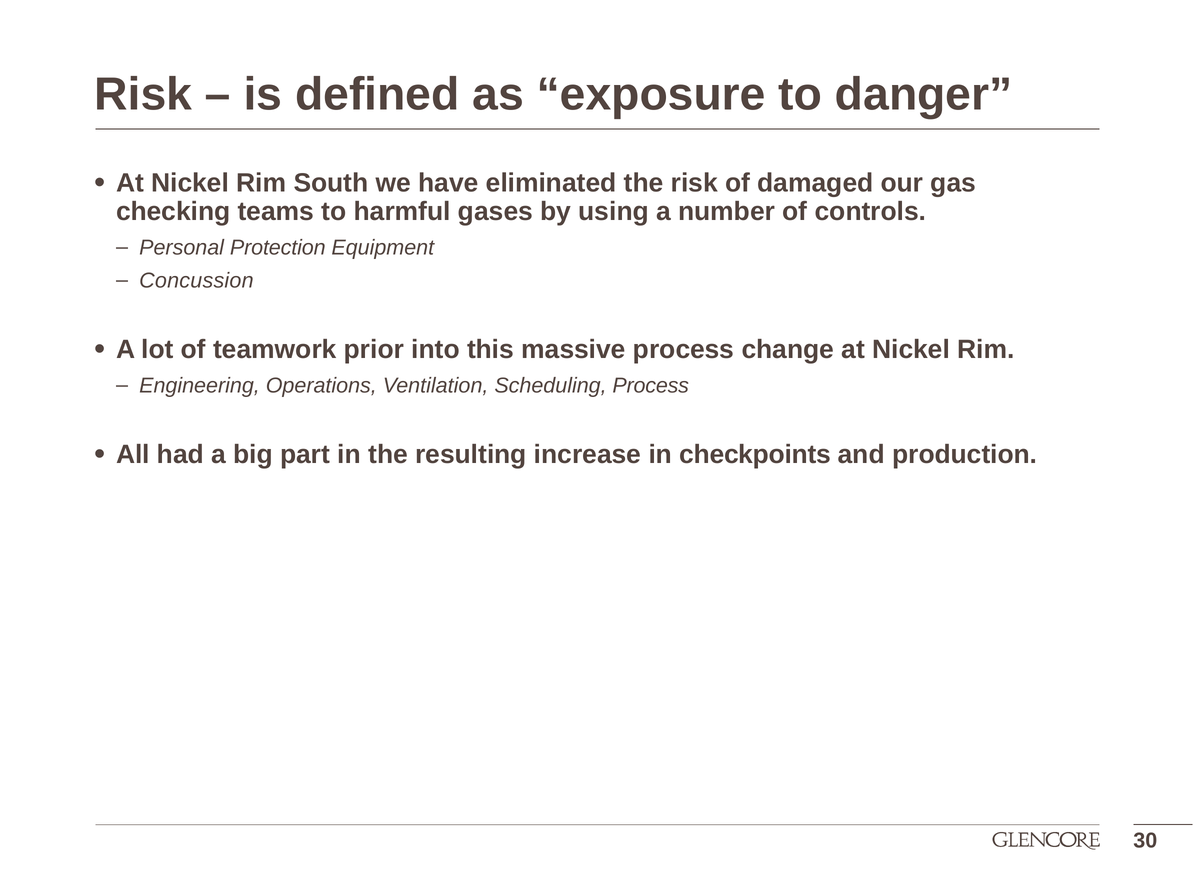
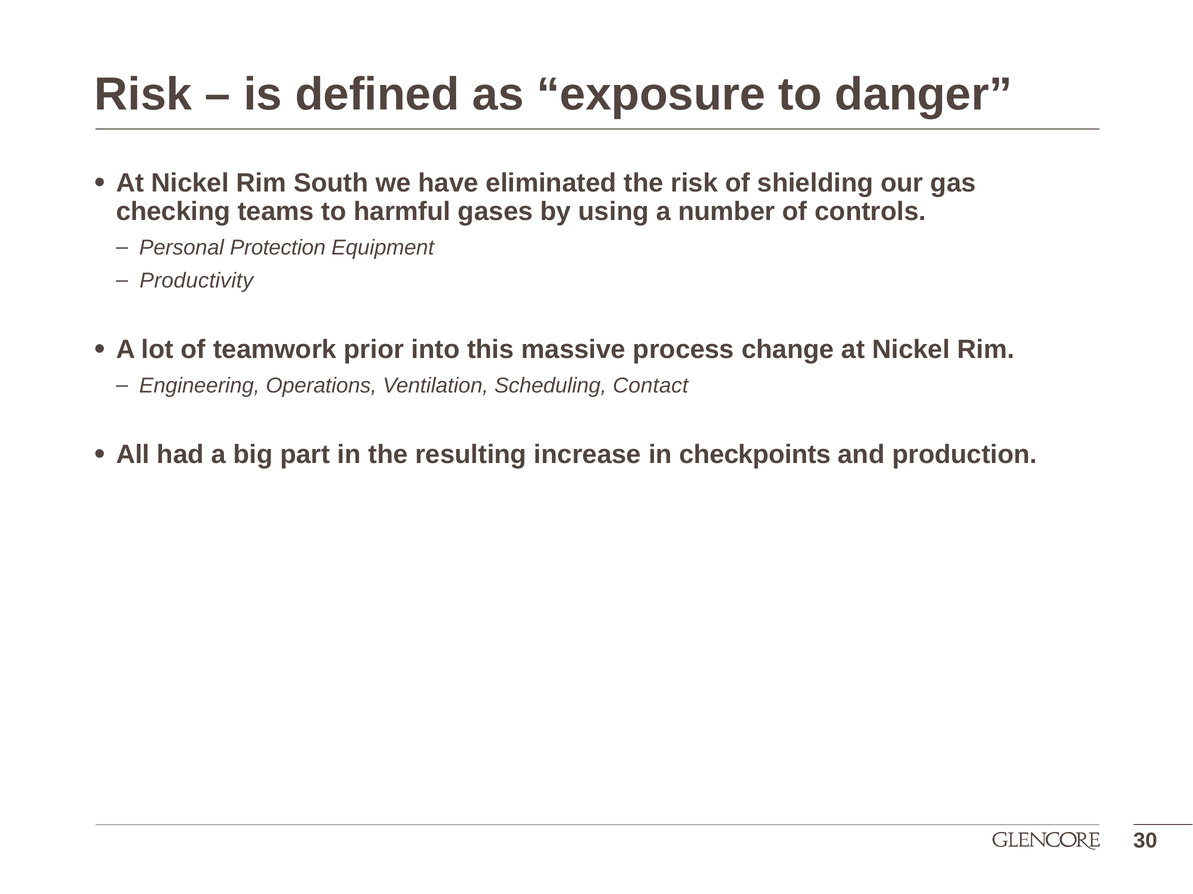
damaged: damaged -> shielding
Concussion: Concussion -> Productivity
Scheduling Process: Process -> Contact
